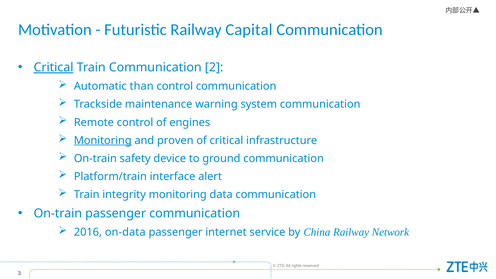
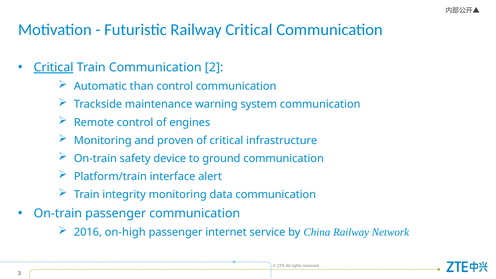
Railway Capital: Capital -> Critical
Monitoring at (103, 140) underline: present -> none
on-data: on-data -> on-high
